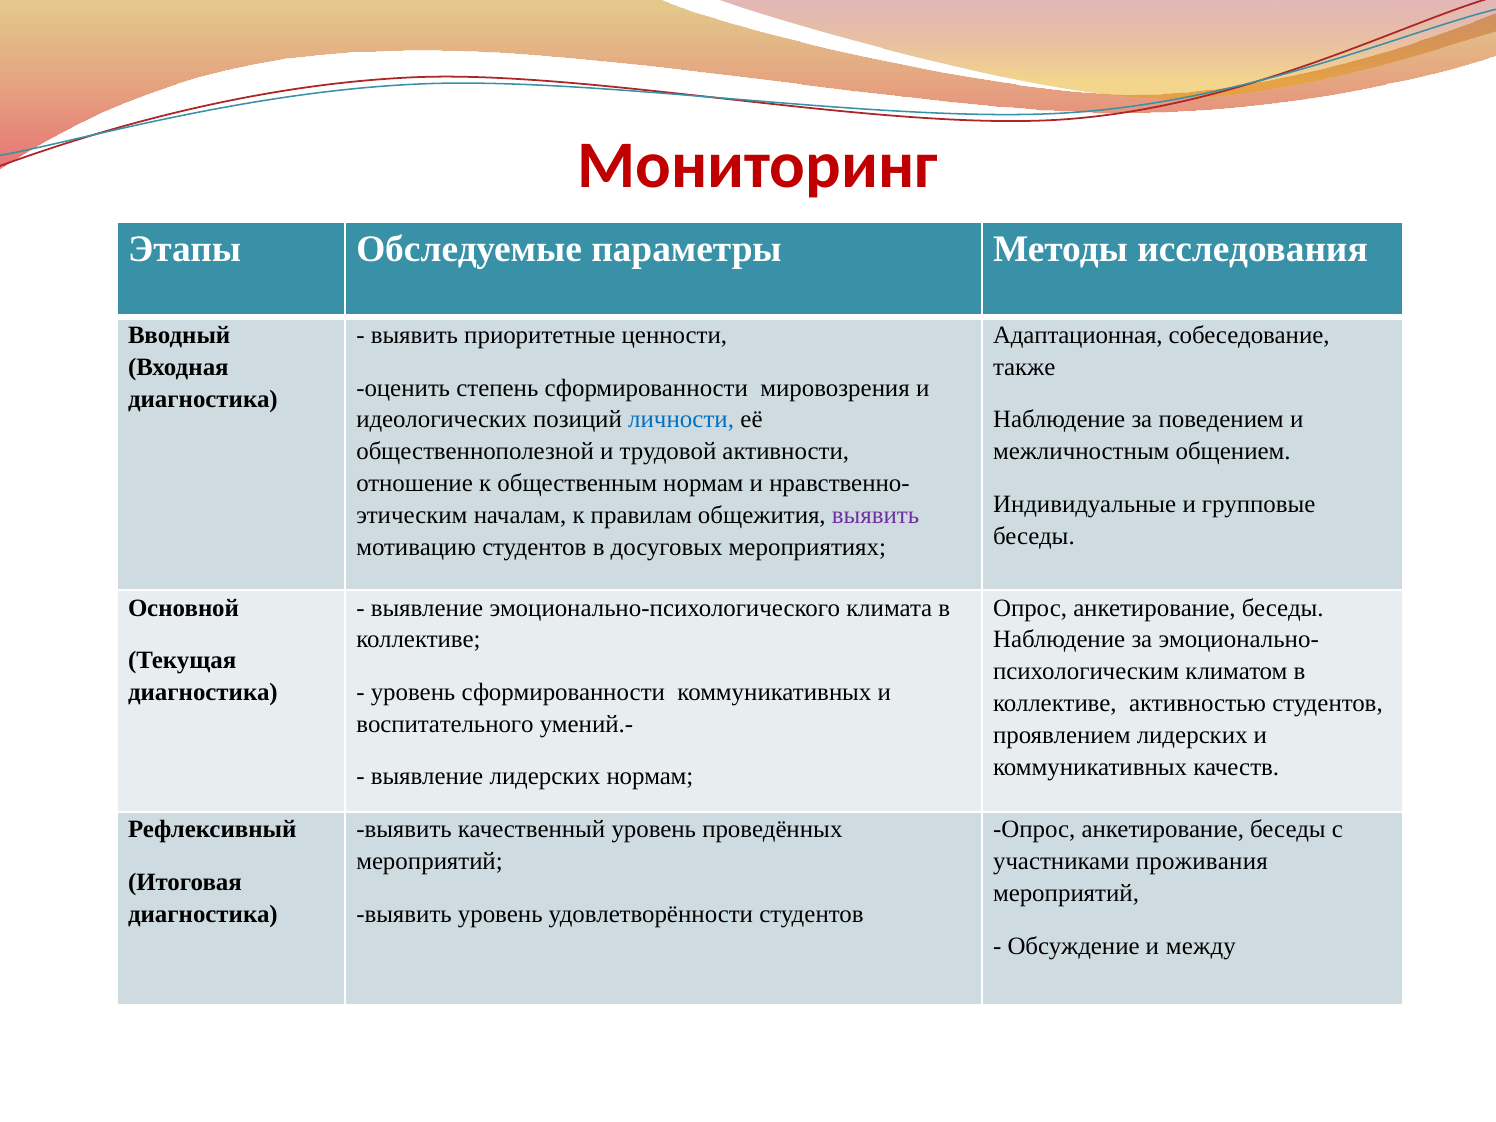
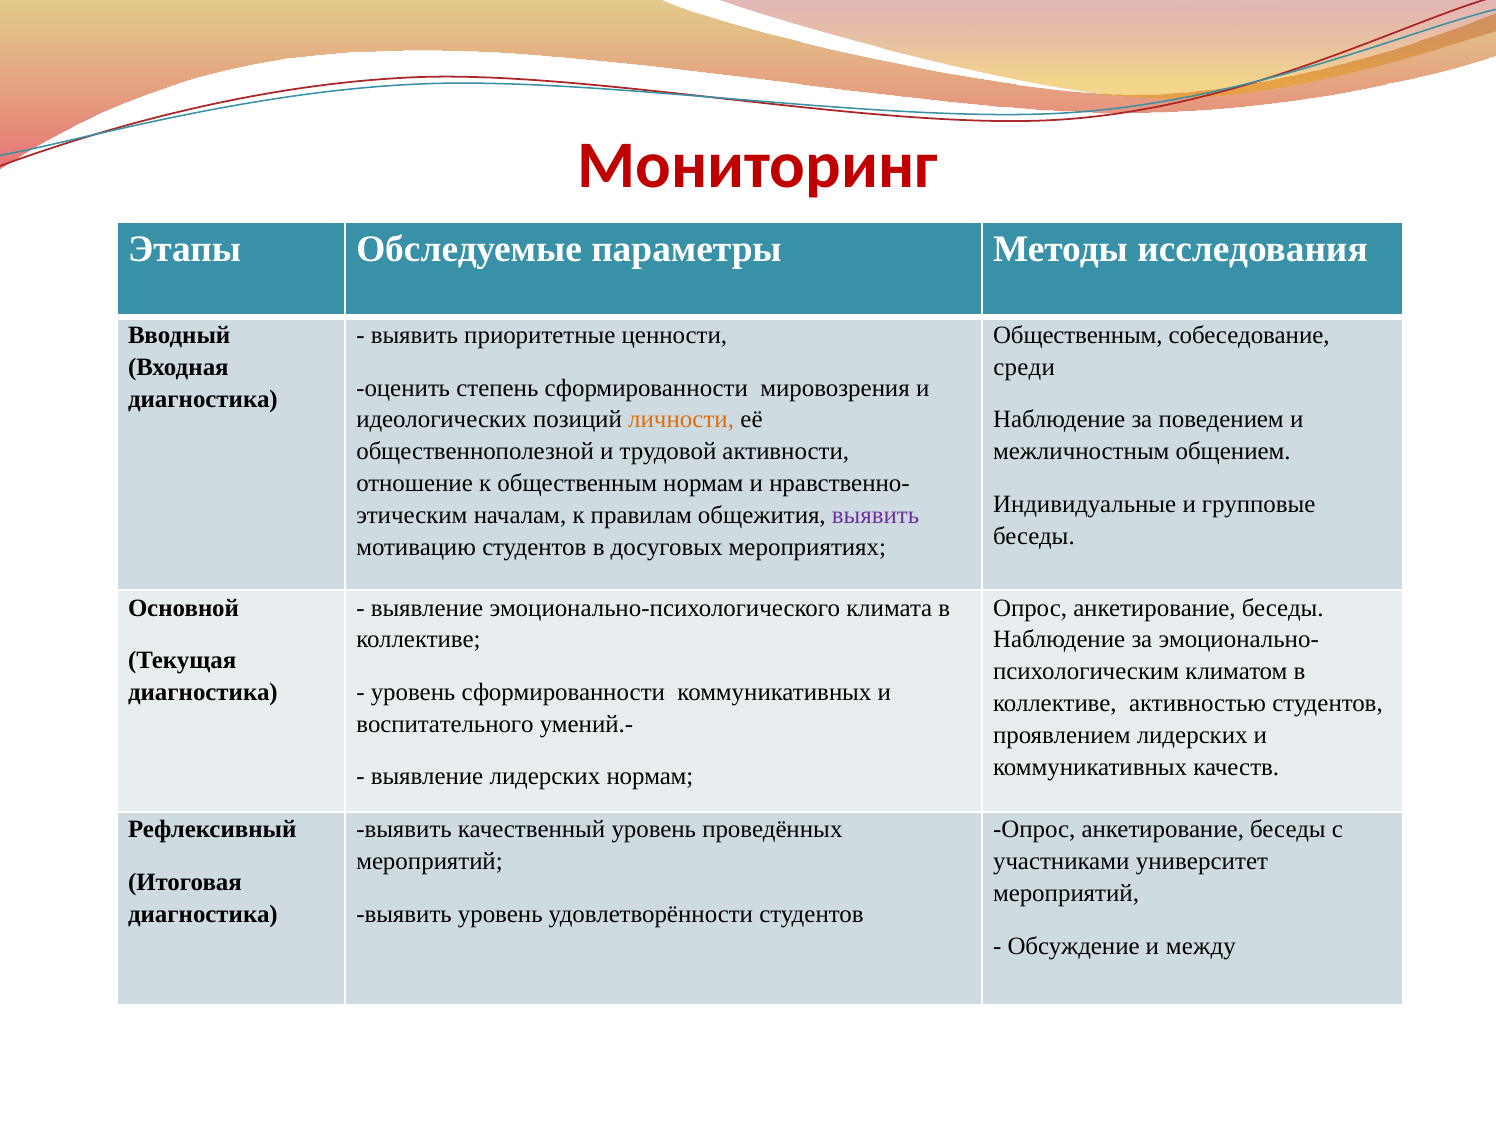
Адаптационная at (1078, 335): Адаптационная -> Общественным
также: также -> среди
личности colour: blue -> orange
проживания: проживания -> университет
